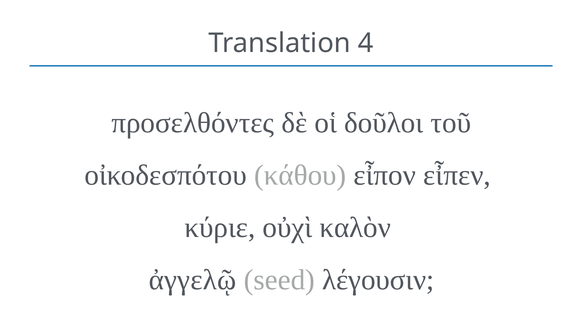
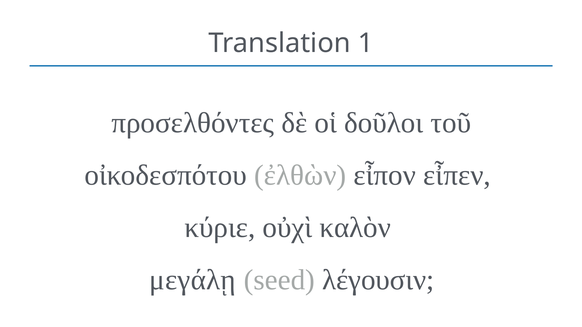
4: 4 -> 1
κάθου: κάθου -> ἐλθὼν
ἀγγελῷ: ἀγγελῷ -> μεγάλῃ
